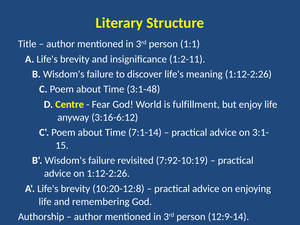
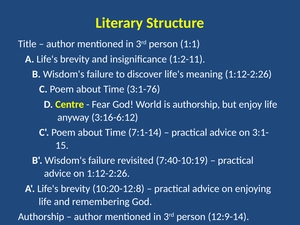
3:1-48: 3:1-48 -> 3:1-76
is fulfillment: fulfillment -> authorship
7:92-10:19: 7:92-10:19 -> 7:40-10:19
